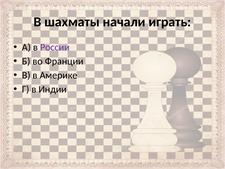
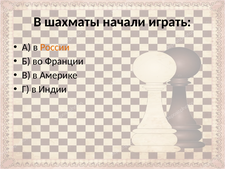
России colour: purple -> orange
